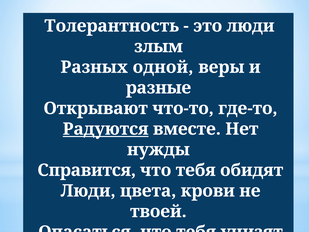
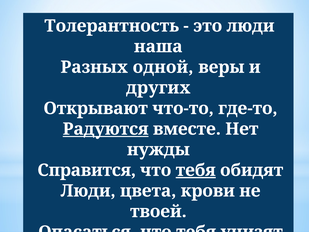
злым: злым -> наша
разные: разные -> других
тебя at (196, 170) underline: none -> present
